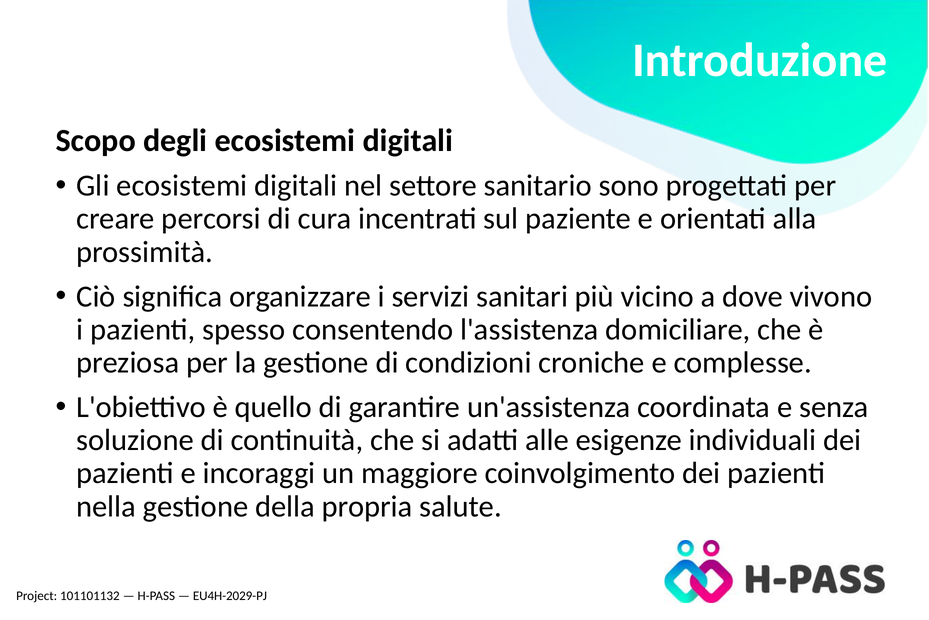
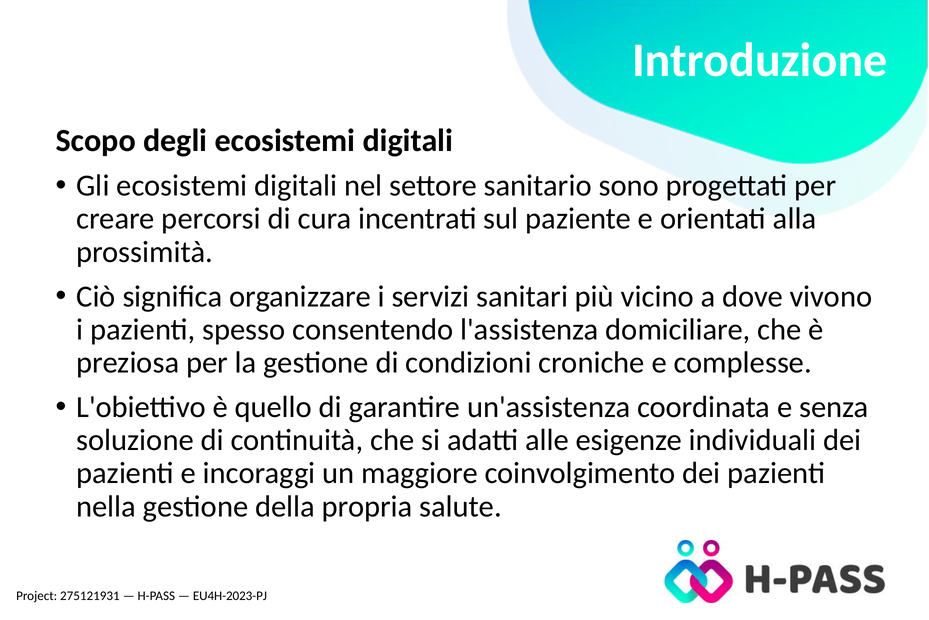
101101132: 101101132 -> 275121931
EU4H-2029-PJ: EU4H-2029-PJ -> EU4H-2023-PJ
